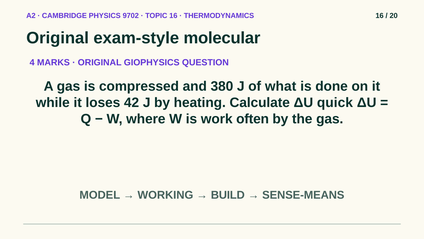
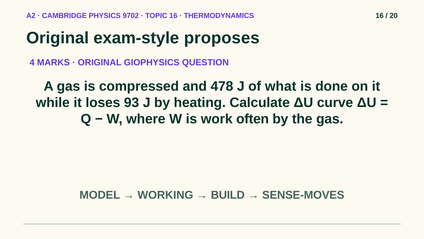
molecular: molecular -> proposes
380: 380 -> 478
42: 42 -> 93
quick: quick -> curve
SENSE-MEANS: SENSE-MEANS -> SENSE-MOVES
